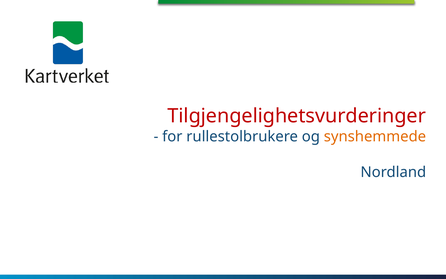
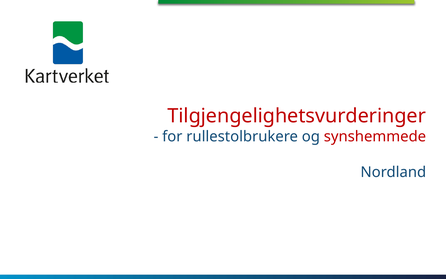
synshemmede colour: orange -> red
